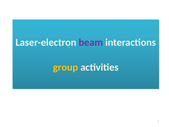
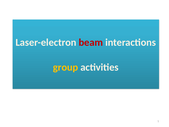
beam colour: purple -> red
